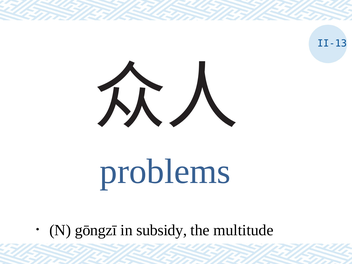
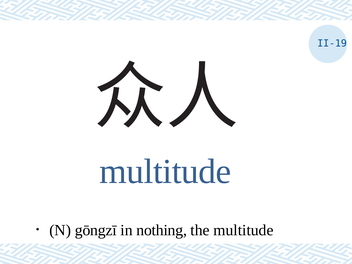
II-13: II-13 -> II-19
problems at (165, 172): problems -> multitude
subsidy: subsidy -> nothing
